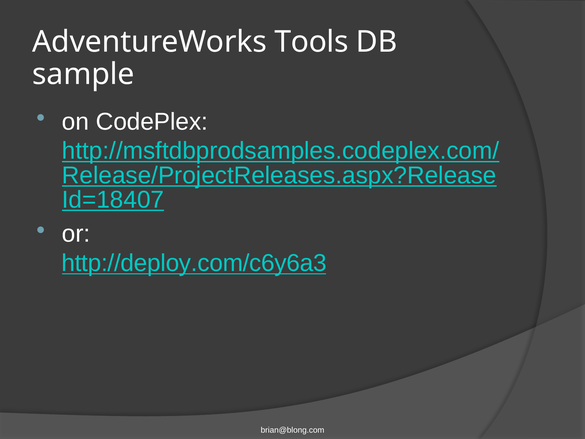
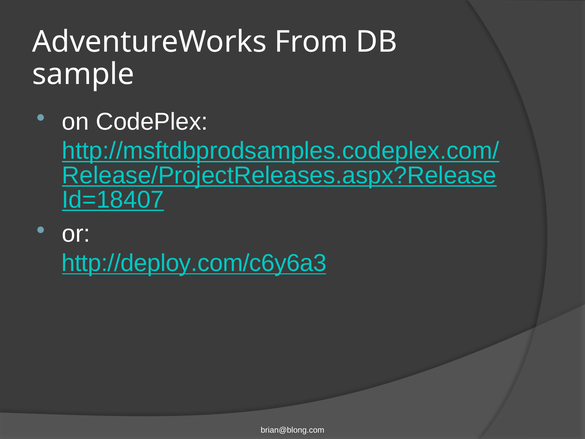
Tools: Tools -> From
